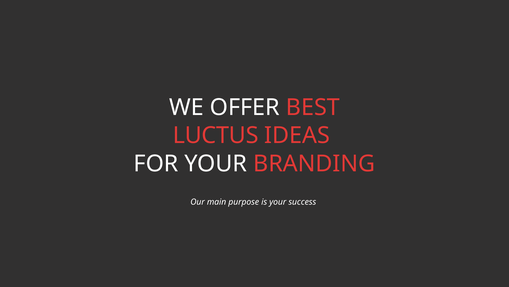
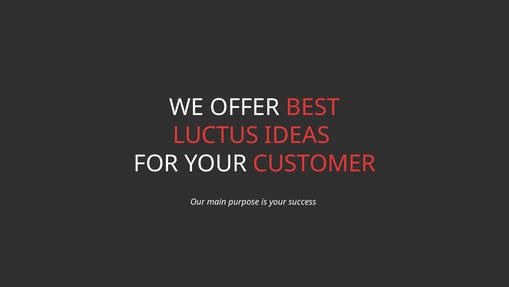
BRANDING: BRANDING -> CUSTOMER
